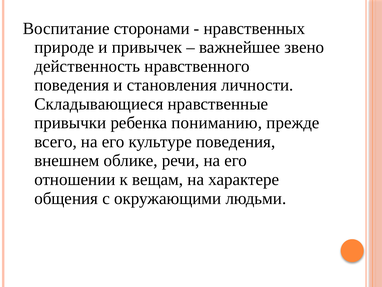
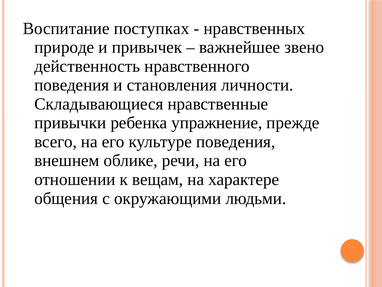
сторонами: сторонами -> поступках
пониманию: пониманию -> упражнение
